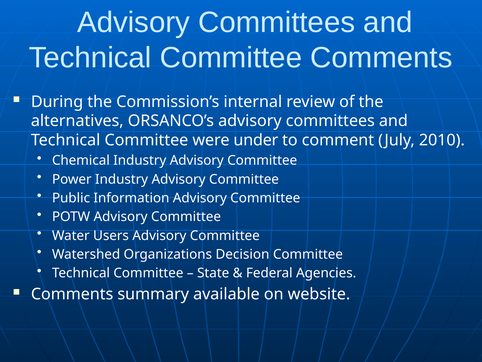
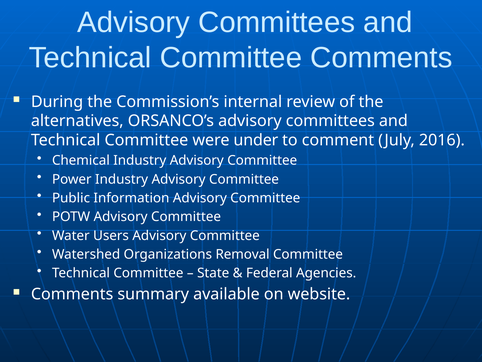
2010: 2010 -> 2016
Decision: Decision -> Removal
